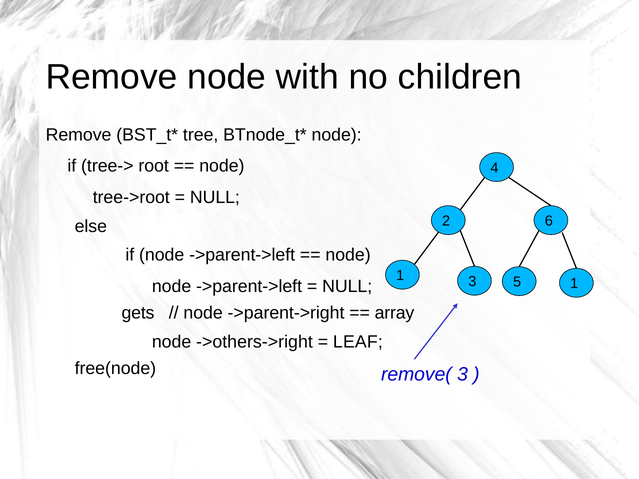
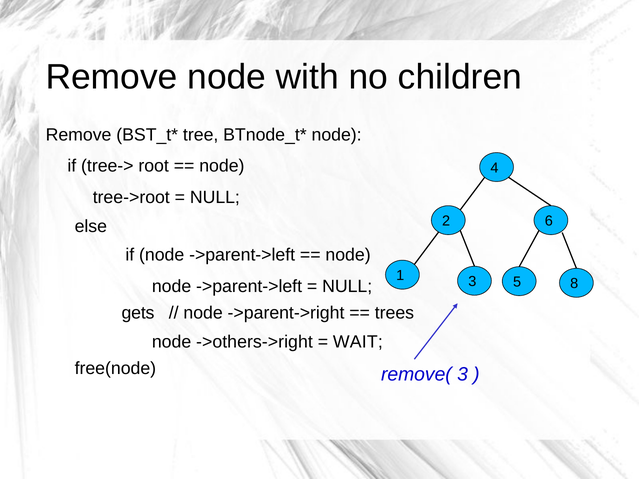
5 1: 1 -> 8
array: array -> trees
LEAF: LEAF -> WAIT
